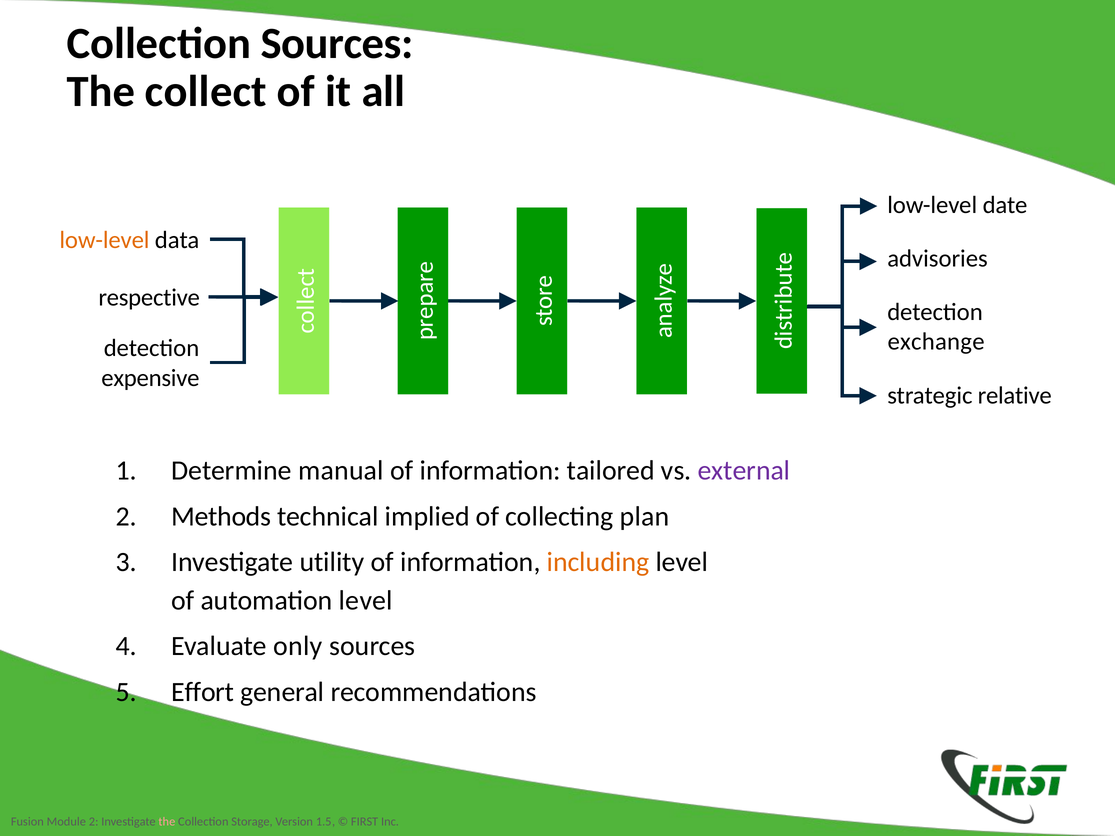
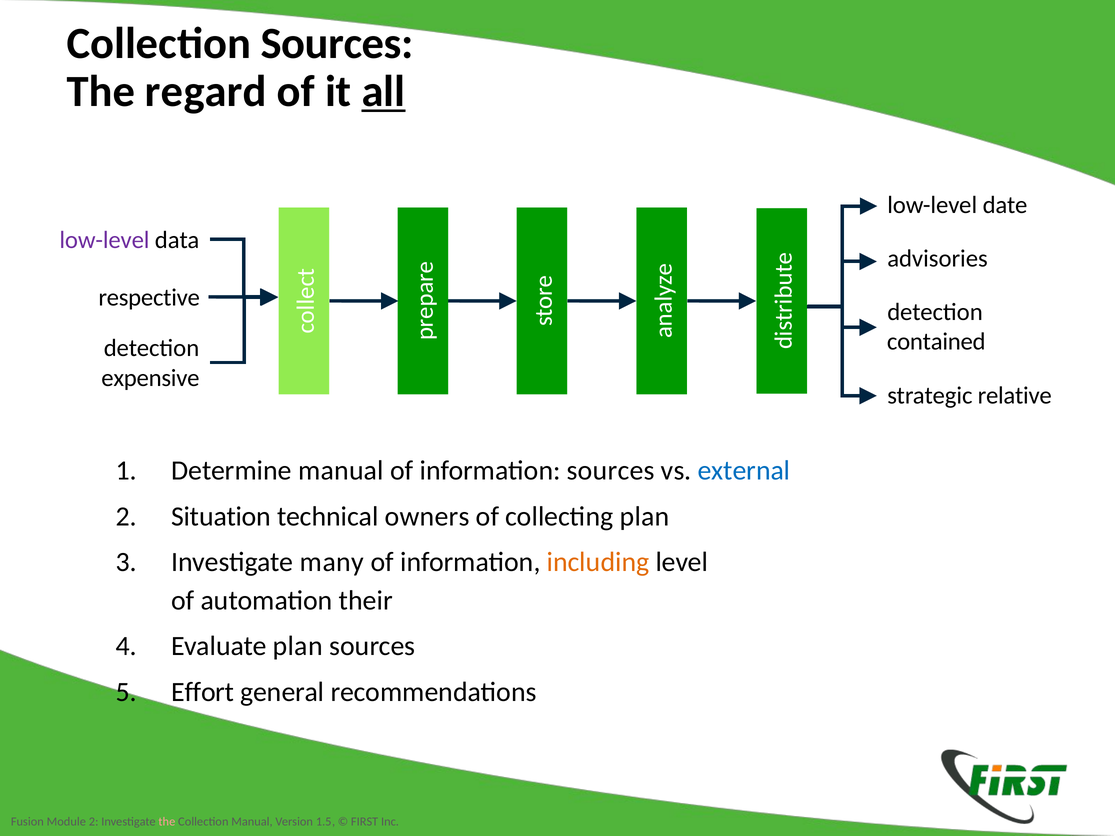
collect: collect -> regard
all underline: none -> present
low-level at (104, 240) colour: orange -> purple
exchange: exchange -> contained
information tailored: tailored -> sources
external colour: purple -> blue
Methods: Methods -> Situation
implied: implied -> owners
utility: utility -> many
automation level: level -> their
Evaluate only: only -> plan
Collection Storage: Storage -> Manual
